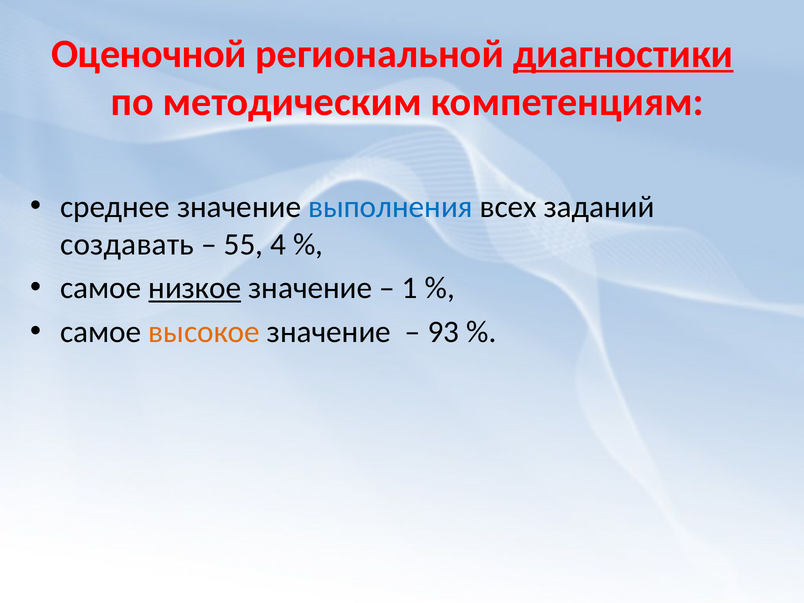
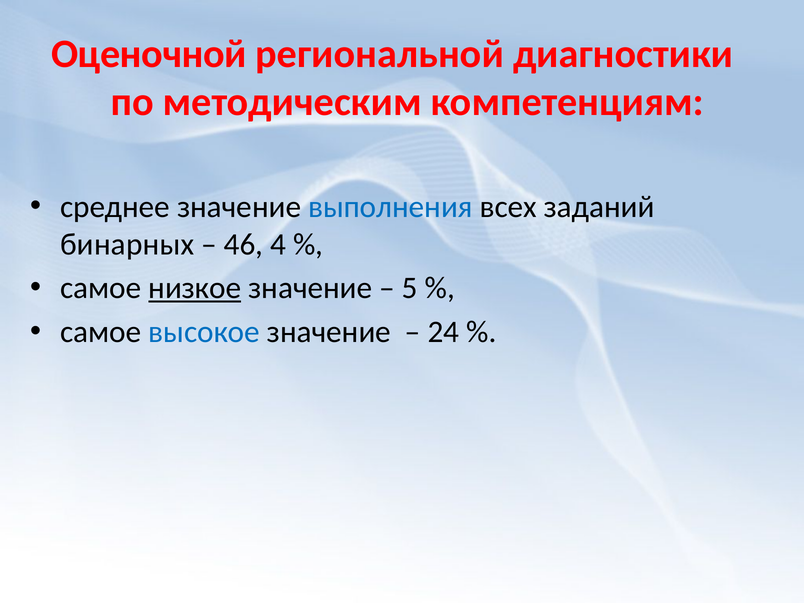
диагностики underline: present -> none
создавать: создавать -> бинарных
55: 55 -> 46
1: 1 -> 5
высокое colour: orange -> blue
93: 93 -> 24
